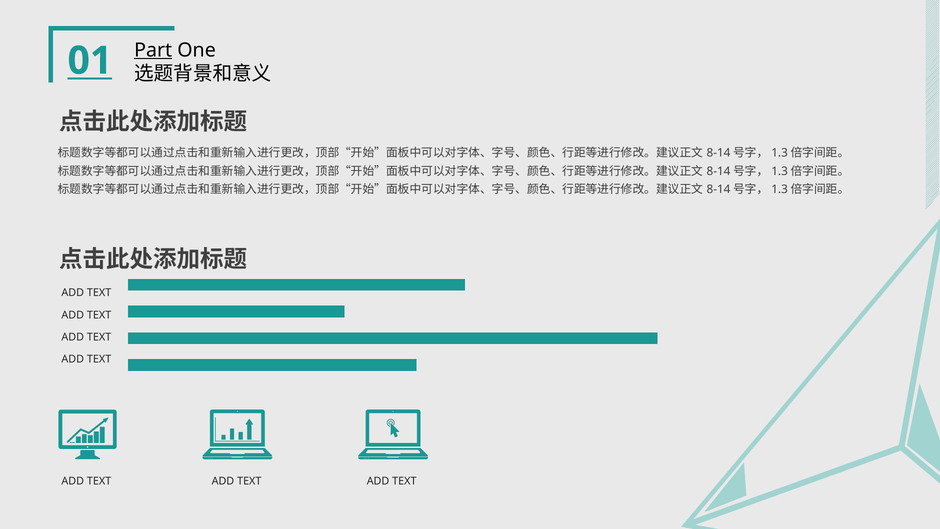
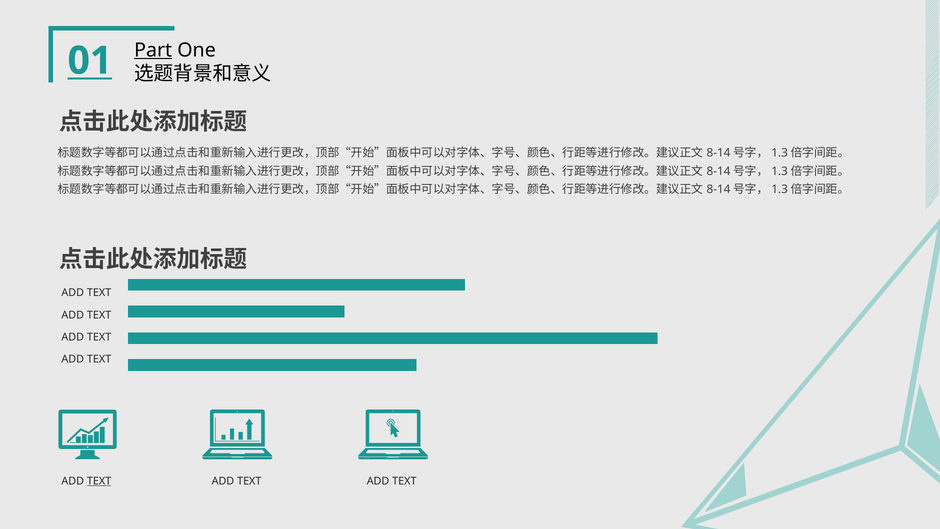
TEXT at (99, 481) underline: none -> present
